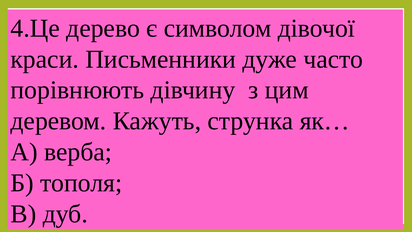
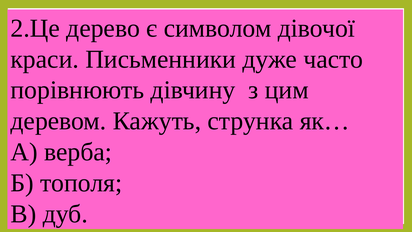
4.Це: 4.Це -> 2.Це
